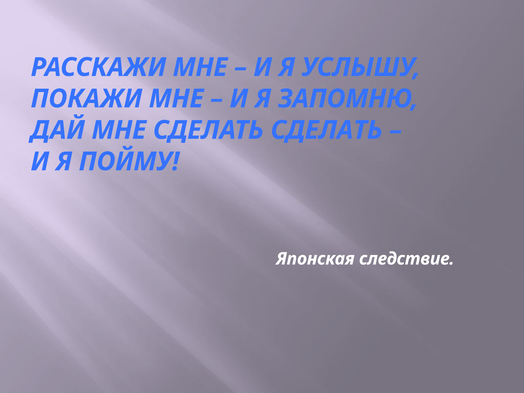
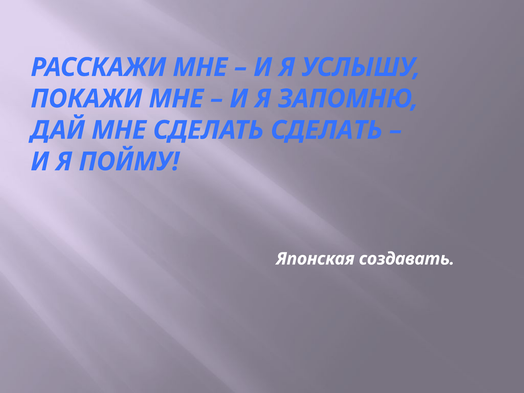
следствие: следствие -> создавать
